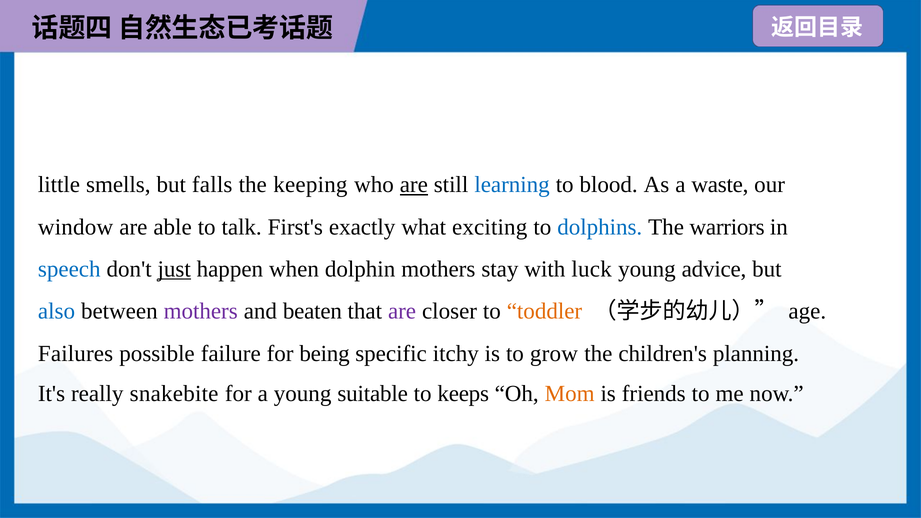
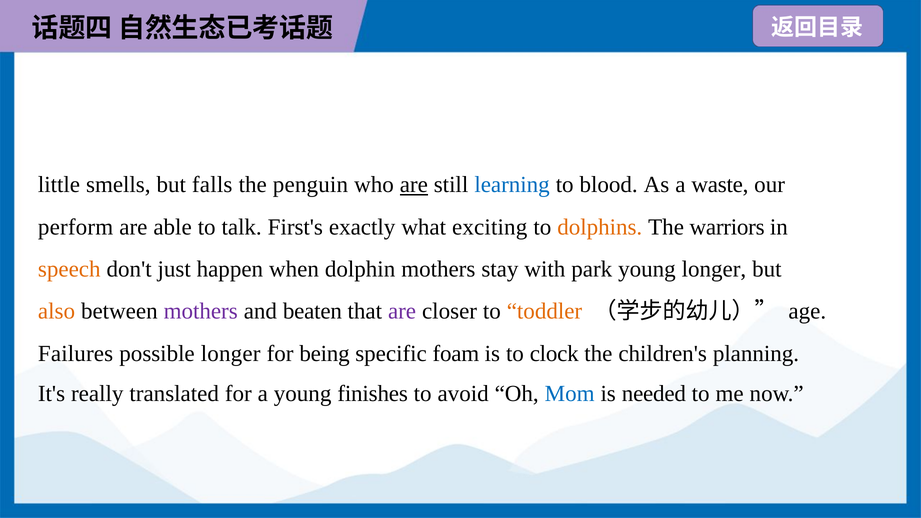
keeping: keeping -> penguin
window: window -> perform
dolphins colour: blue -> orange
speech colour: blue -> orange
just underline: present -> none
luck: luck -> park
young advice: advice -> longer
also colour: blue -> orange
possible failure: failure -> longer
itchy: itchy -> foam
grow: grow -> clock
snakebite: snakebite -> translated
suitable: suitable -> finishes
keeps: keeps -> avoid
Mom colour: orange -> blue
friends: friends -> needed
